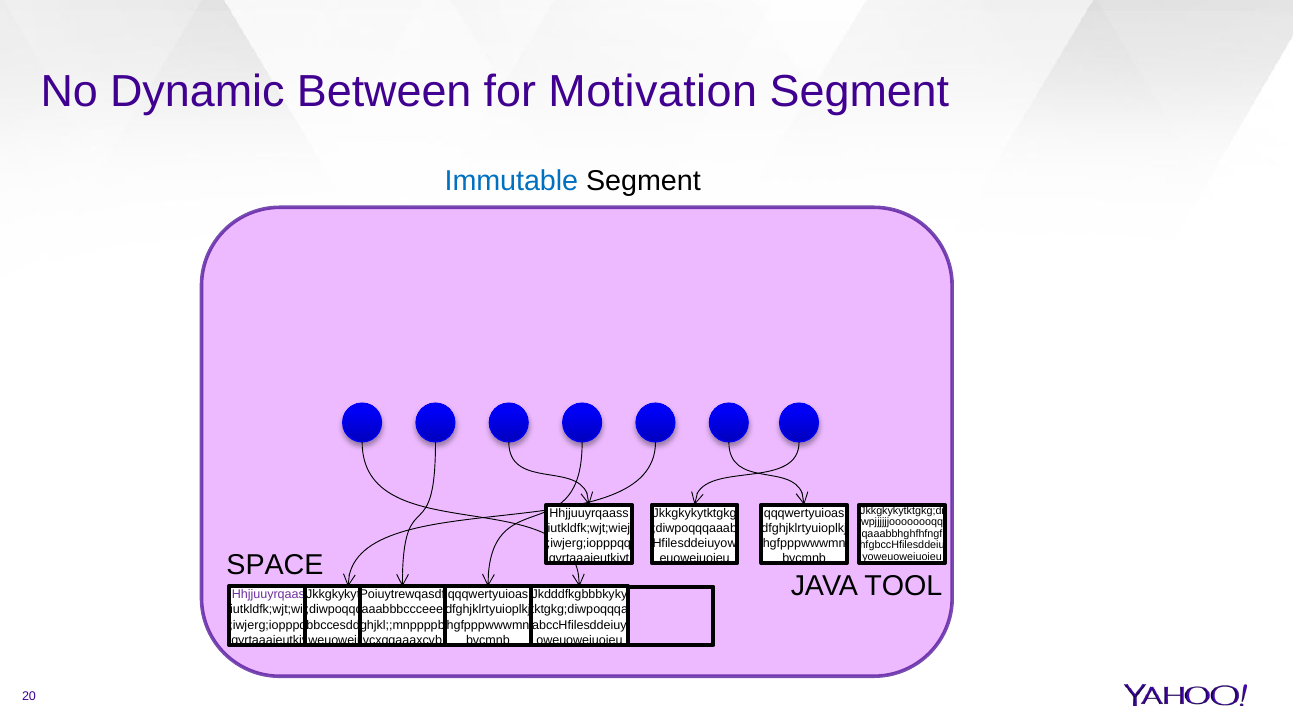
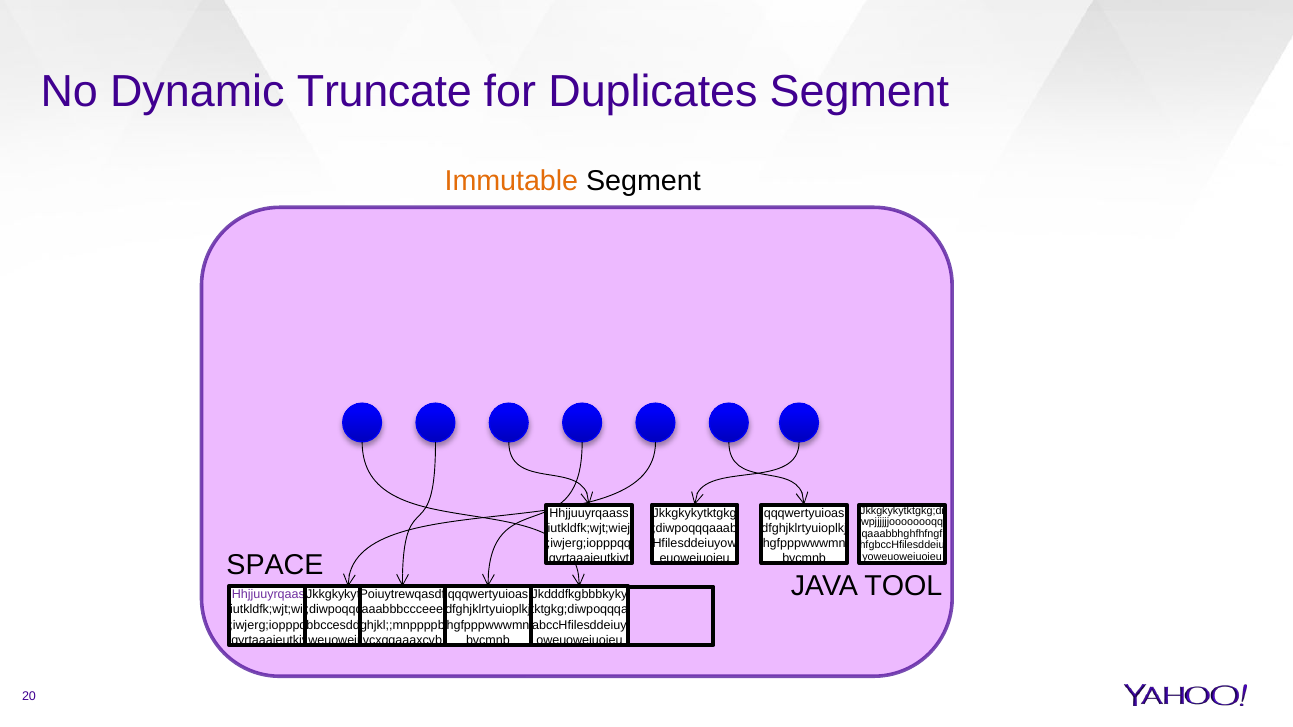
Between: Between -> Truncate
Motivation: Motivation -> Duplicates
Immutable colour: blue -> orange
